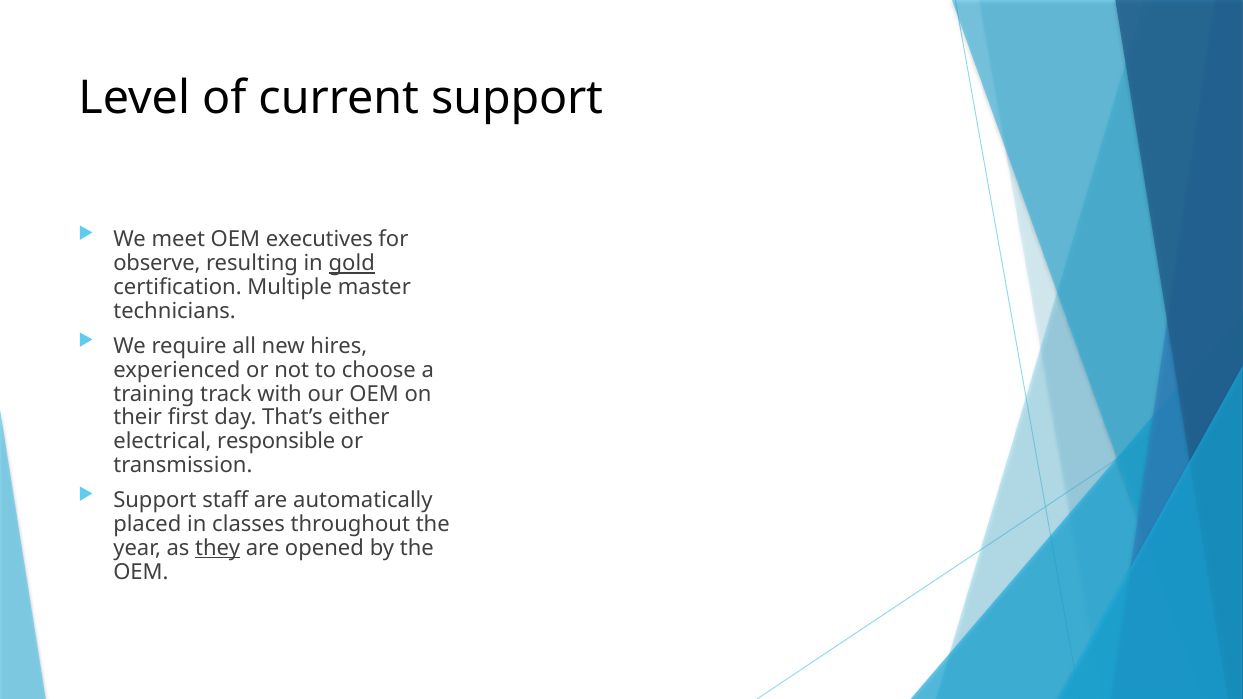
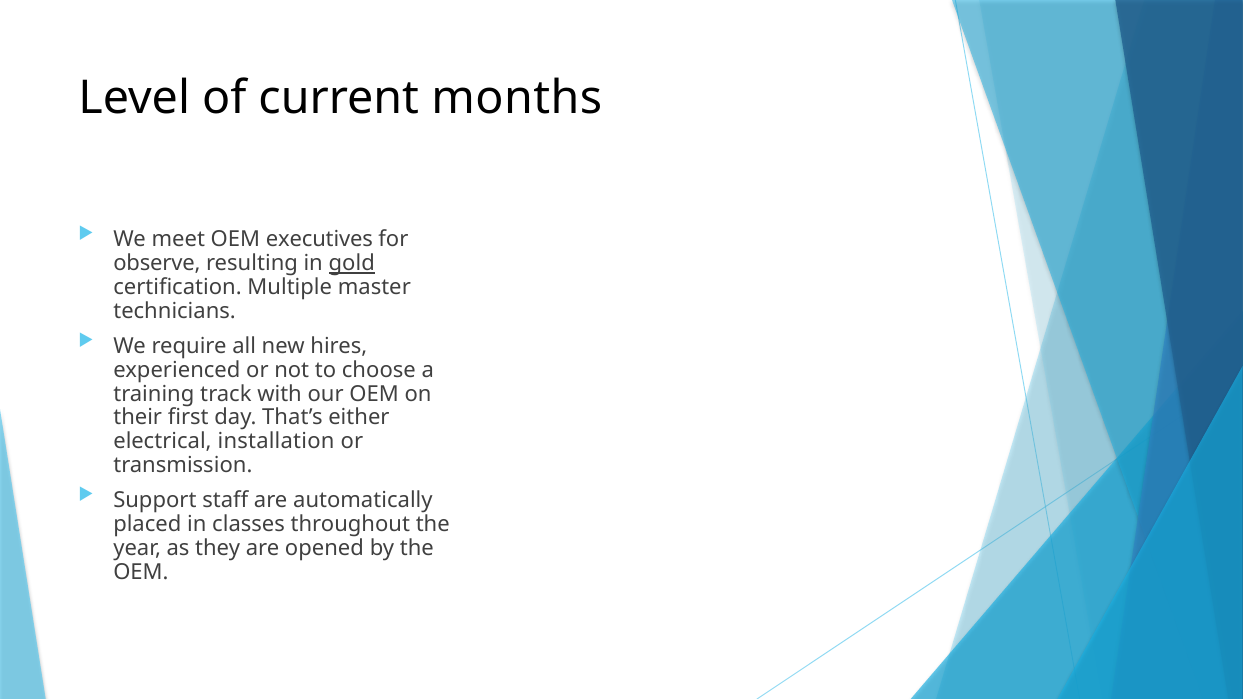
current support: support -> months
responsible: responsible -> installation
they underline: present -> none
